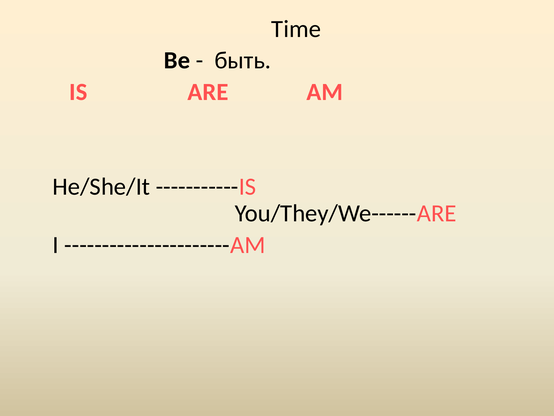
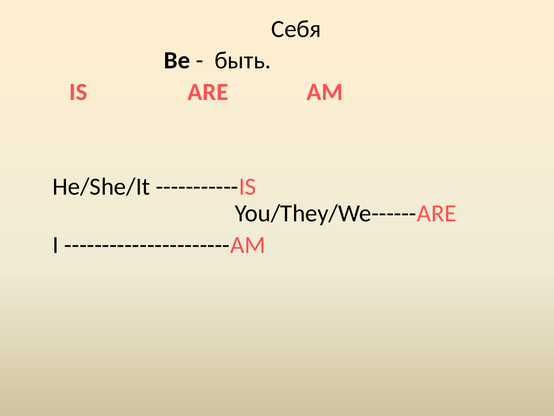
Time: Time -> Себя
